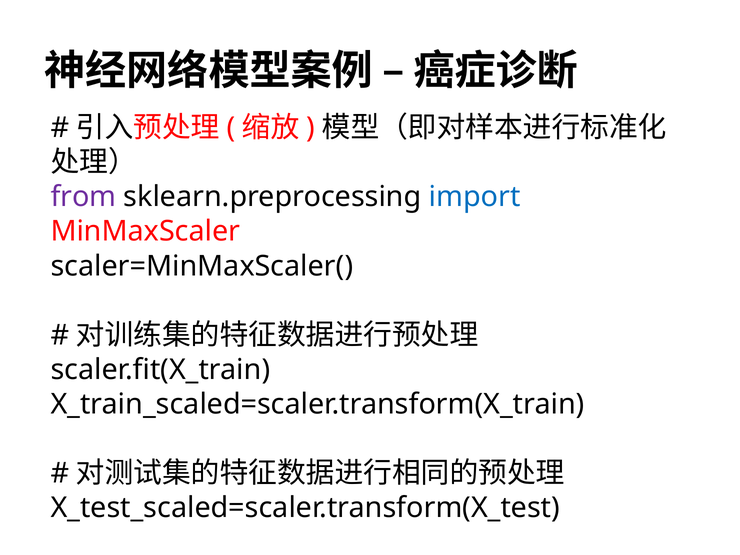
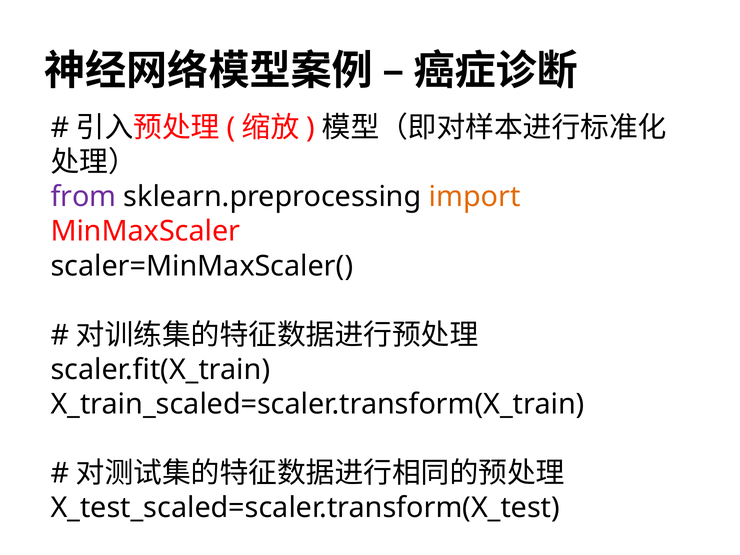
import colour: blue -> orange
